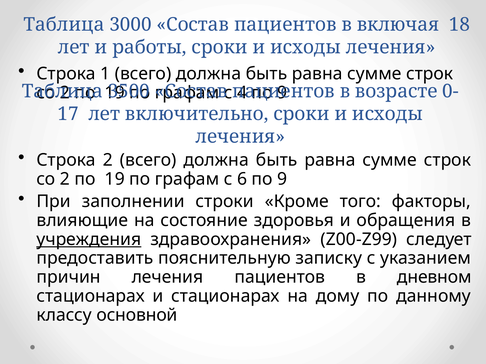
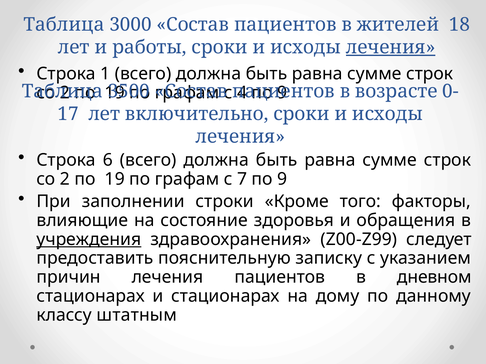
включая: включая -> жителей
лечения at (391, 47) underline: none -> present
Строка 2: 2 -> 6
6: 6 -> 7
основной: основной -> штатным
